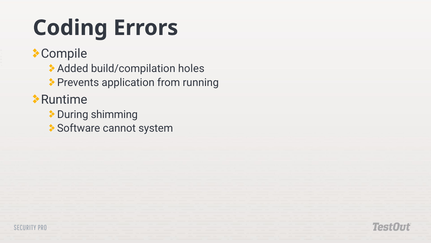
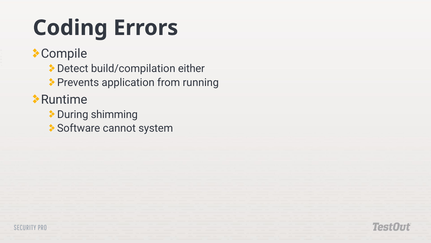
Added: Added -> Detect
holes: holes -> either
